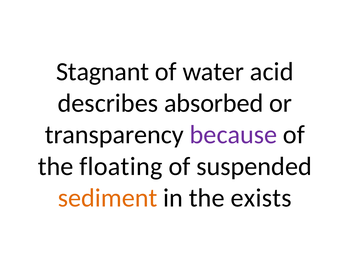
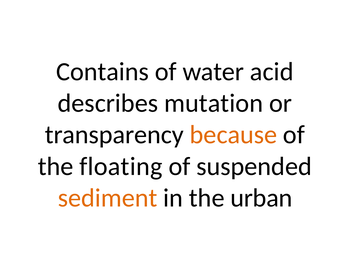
Stagnant: Stagnant -> Contains
absorbed: absorbed -> mutation
because colour: purple -> orange
exists: exists -> urban
